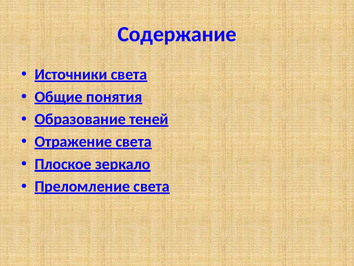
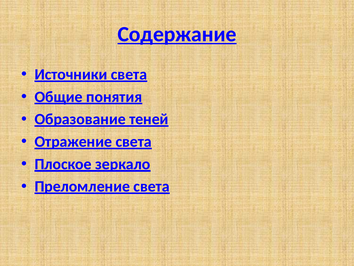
Содержание underline: none -> present
